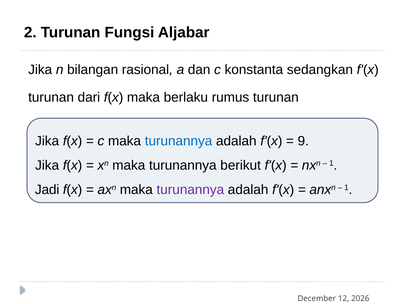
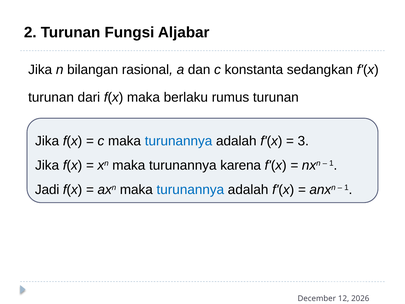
9: 9 -> 3
berikut: berikut -> karena
turunannya at (190, 190) colour: purple -> blue
